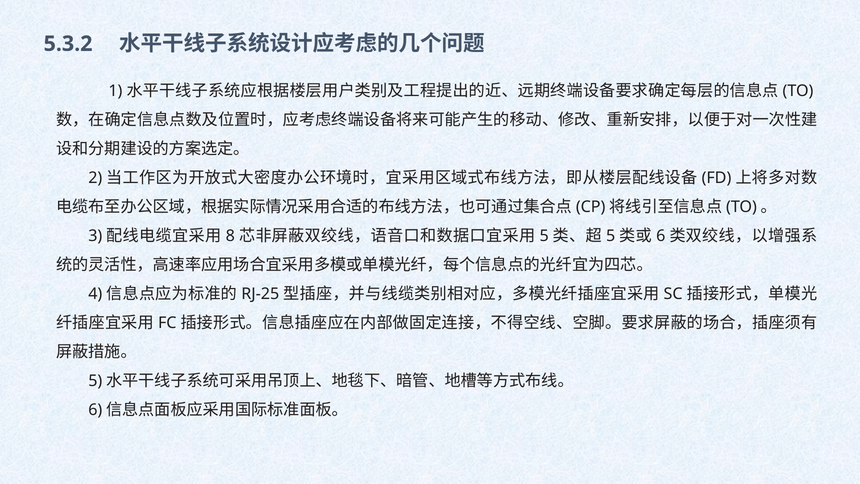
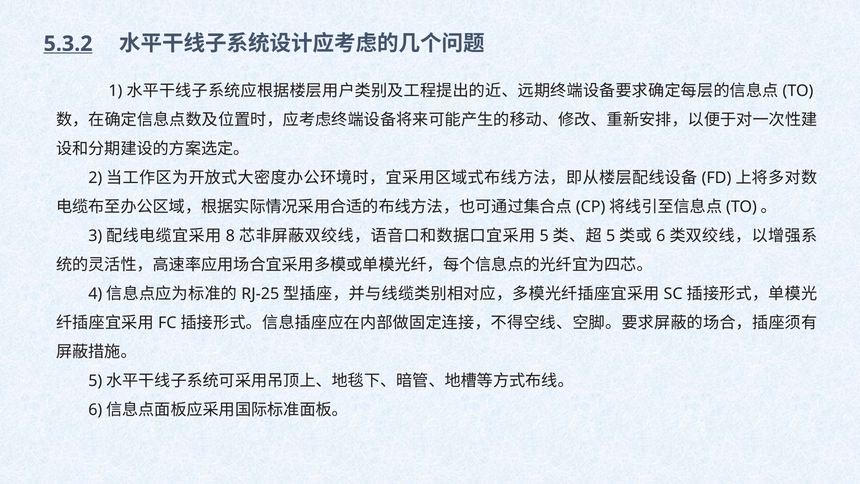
5.3.2 underline: none -> present
